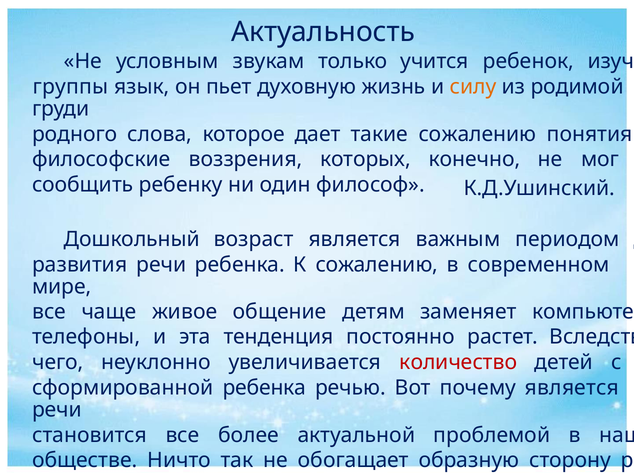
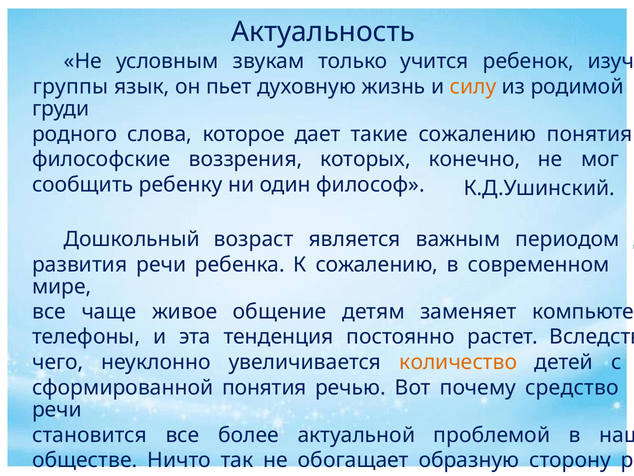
количество colour: red -> orange
сформированной ребенка: ребенка -> понятия
почему является: является -> средство
